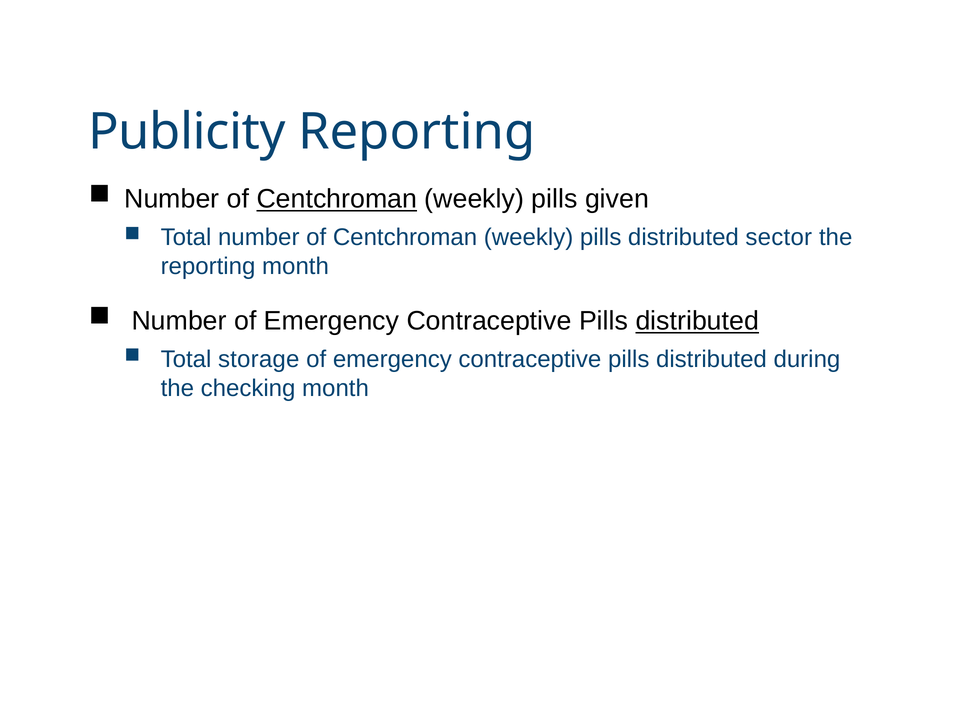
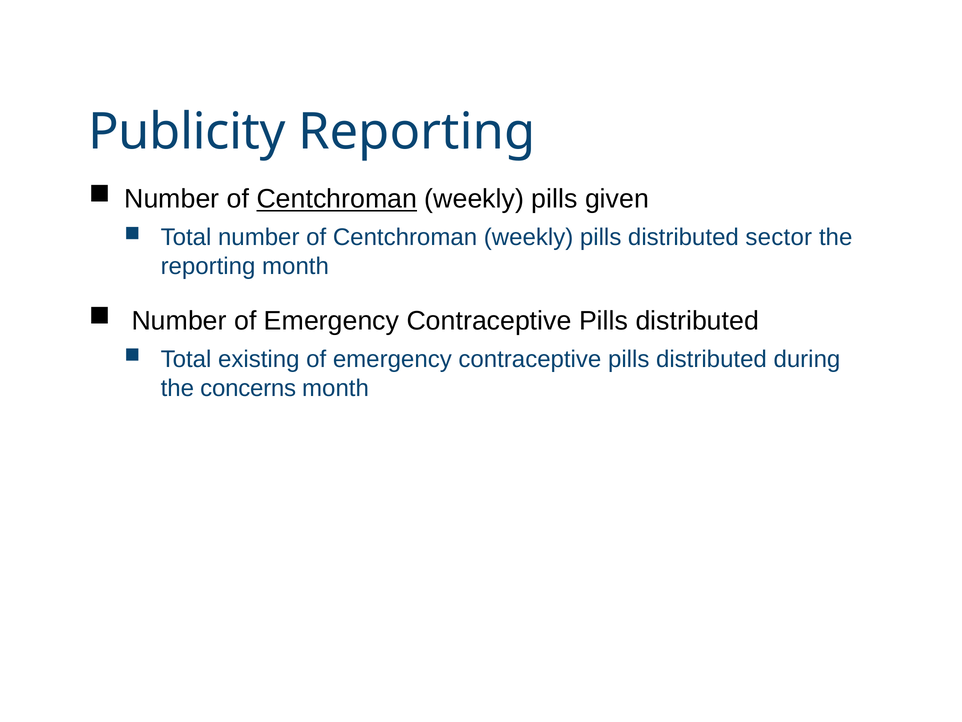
distributed at (697, 321) underline: present -> none
storage: storage -> existing
checking: checking -> concerns
